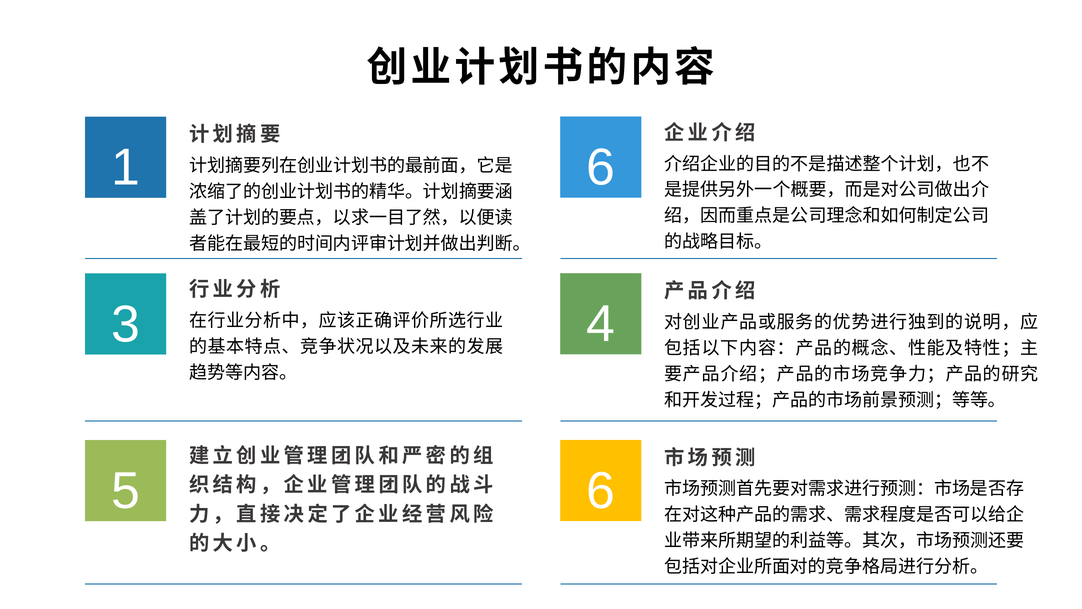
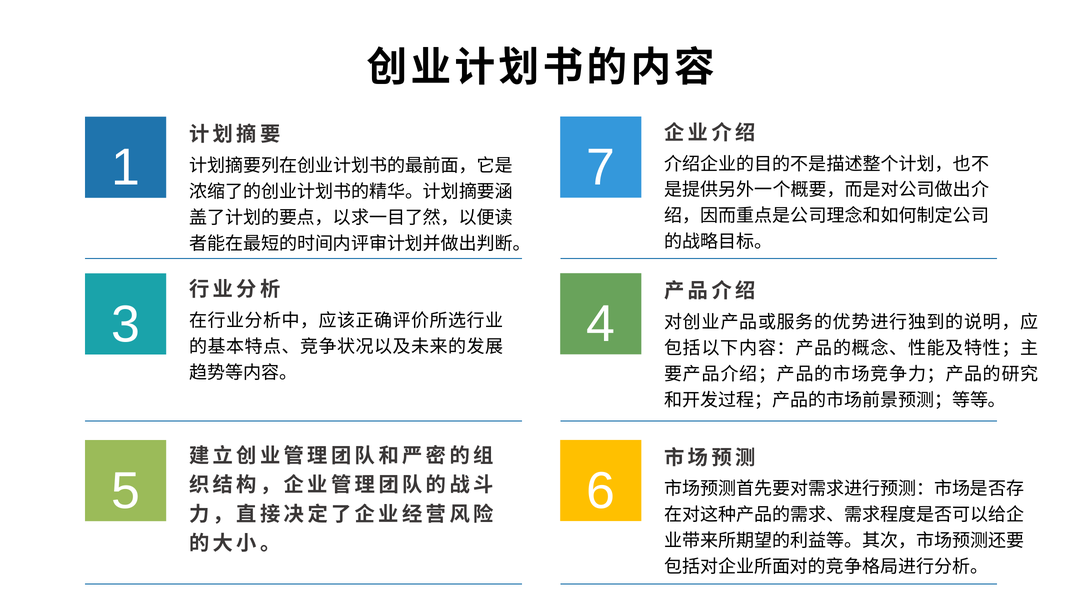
1 6: 6 -> 7
